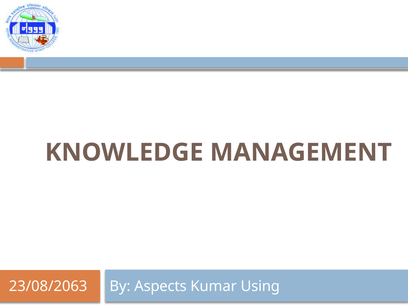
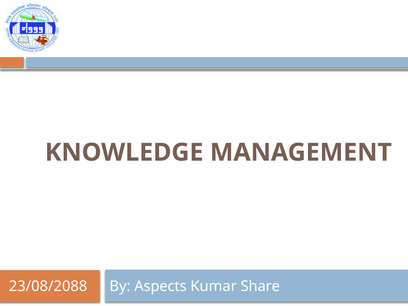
23/08/2063: 23/08/2063 -> 23/08/2088
Using: Using -> Share
